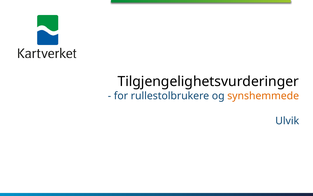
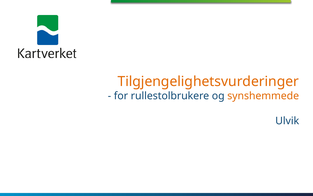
Tilgjengelighetsvurderinger colour: black -> orange
